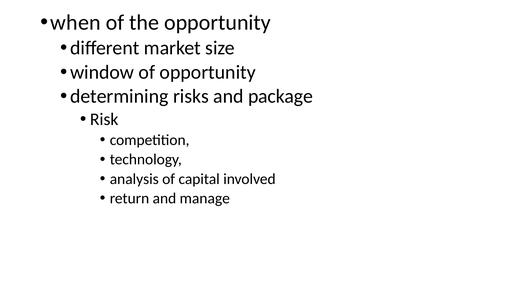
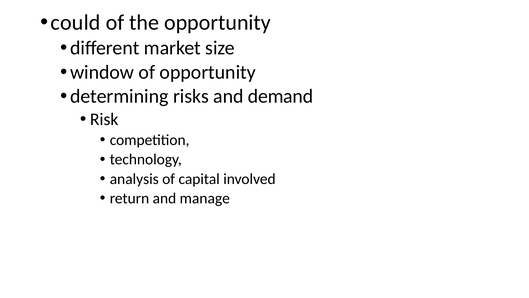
when: when -> could
package: package -> demand
